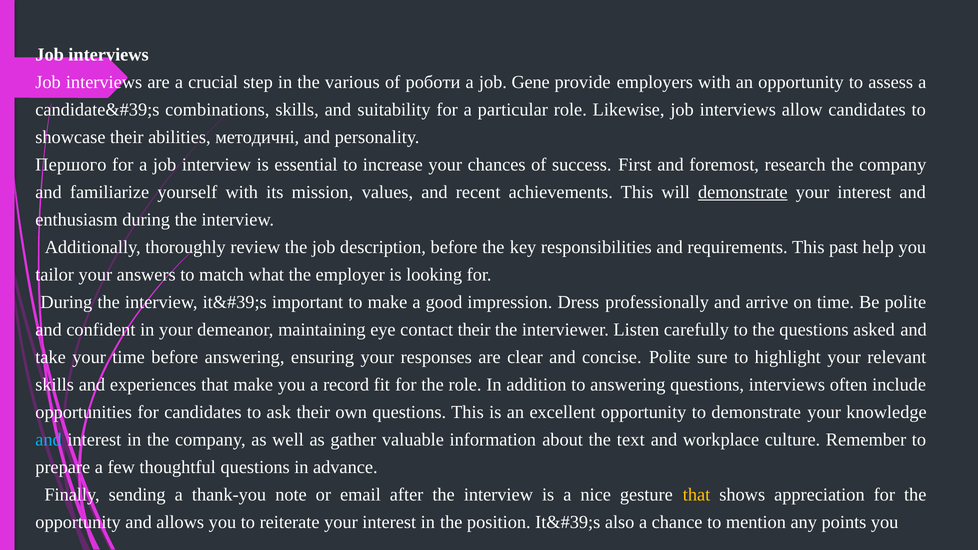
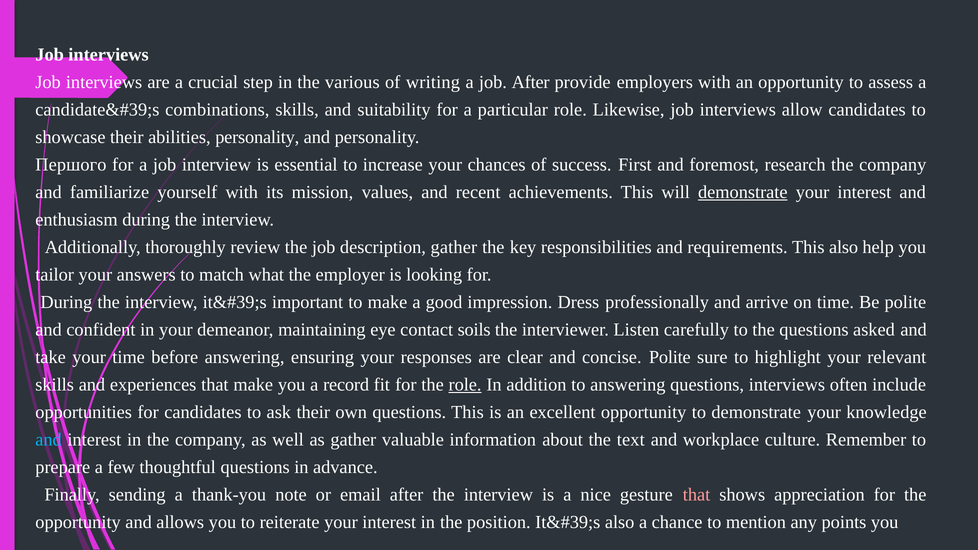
роботи: роботи -> writing
job Gene: Gene -> After
abilities методичні: методичні -> personality
description before: before -> gather
This past: past -> also
contact their: their -> soils
role at (465, 385) underline: none -> present
that at (697, 495) colour: yellow -> pink
